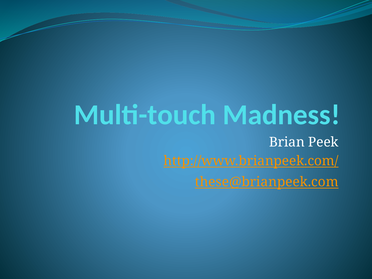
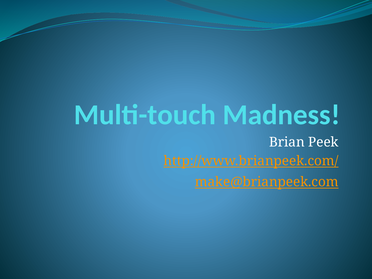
these@brianpeek.com: these@brianpeek.com -> make@brianpeek.com
